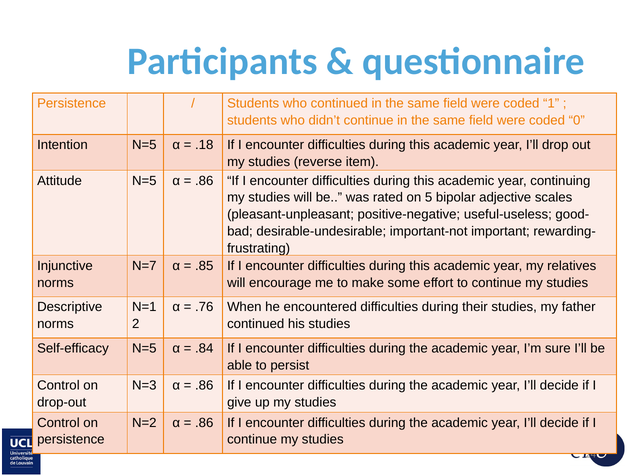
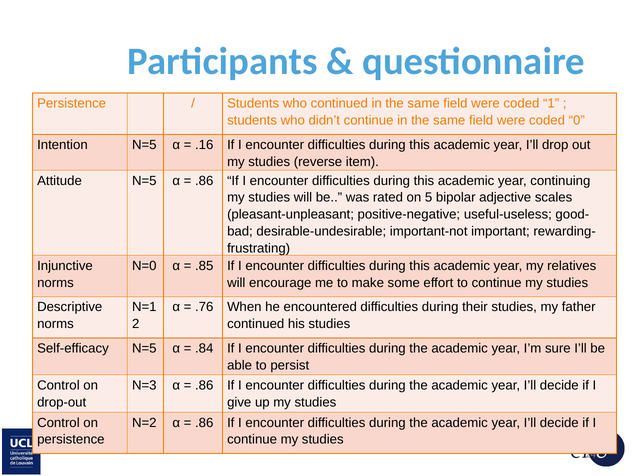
.18: .18 -> .16
N=7: N=7 -> N=0
